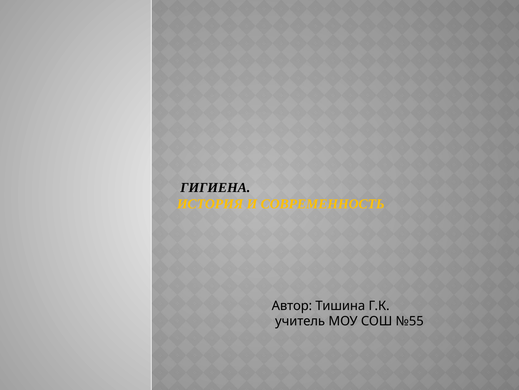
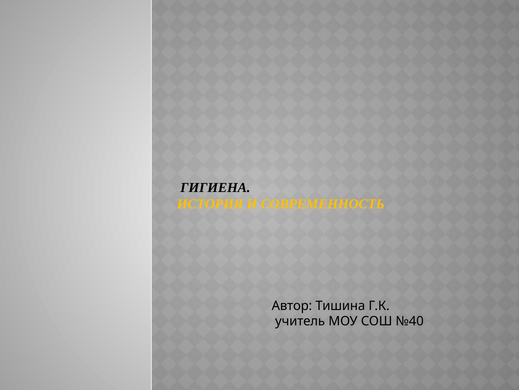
№55: №55 -> №40
